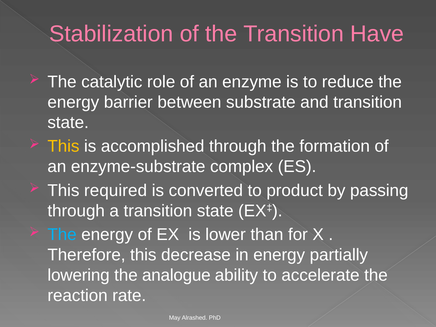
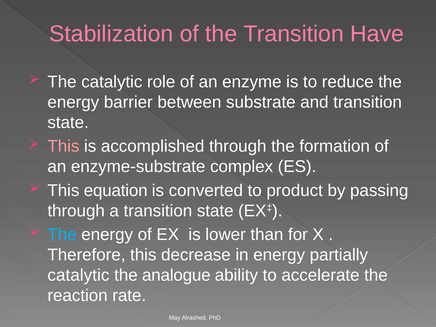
This at (63, 146) colour: yellow -> pink
required: required -> equation
lowering at (79, 275): lowering -> catalytic
